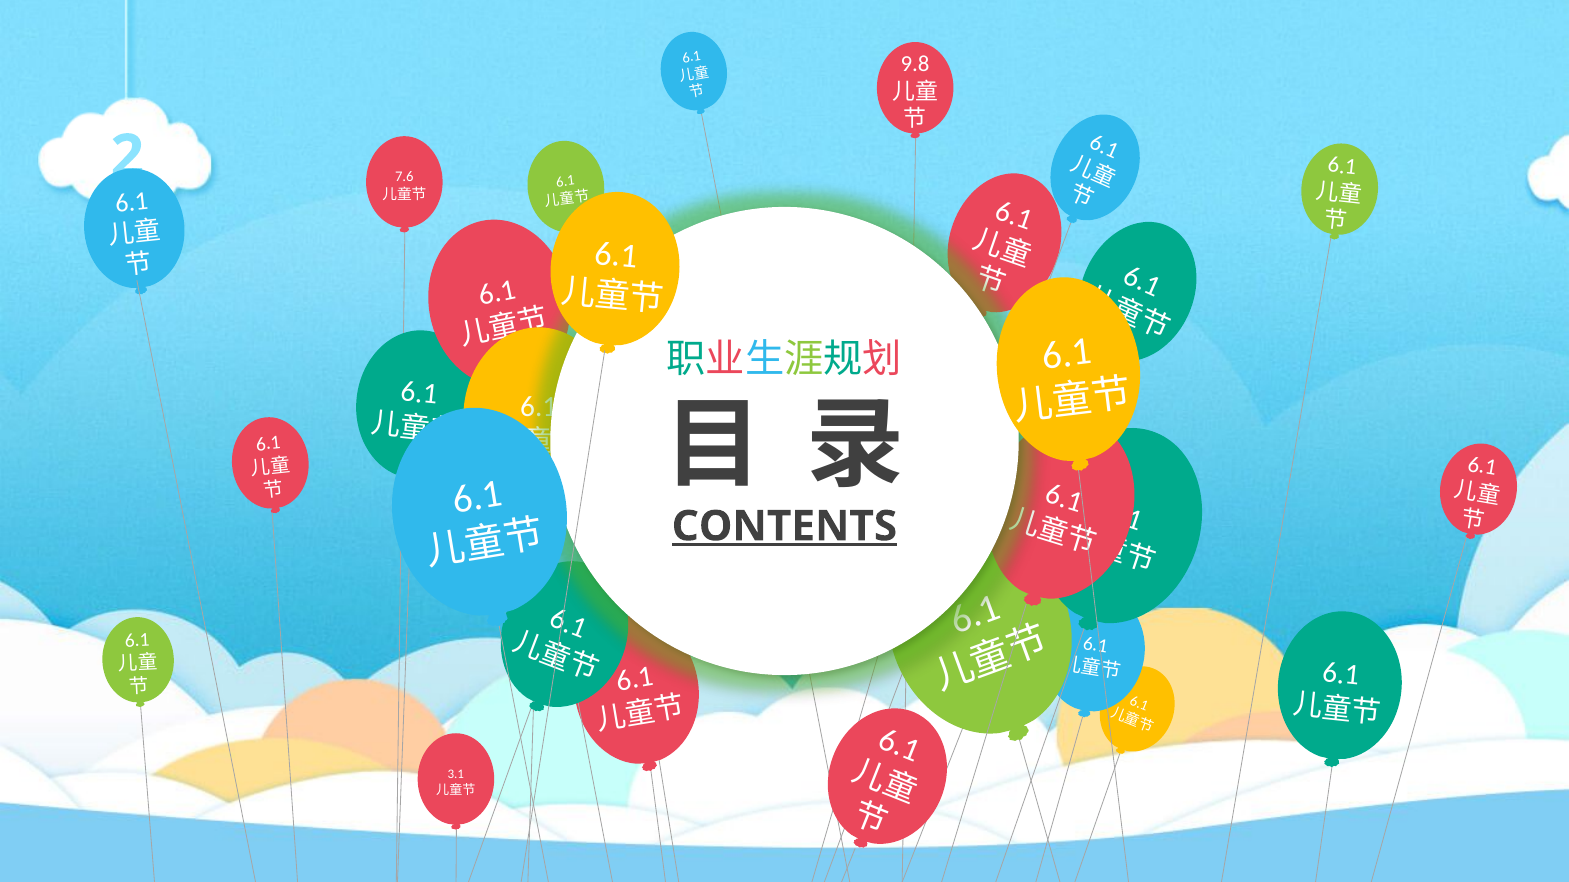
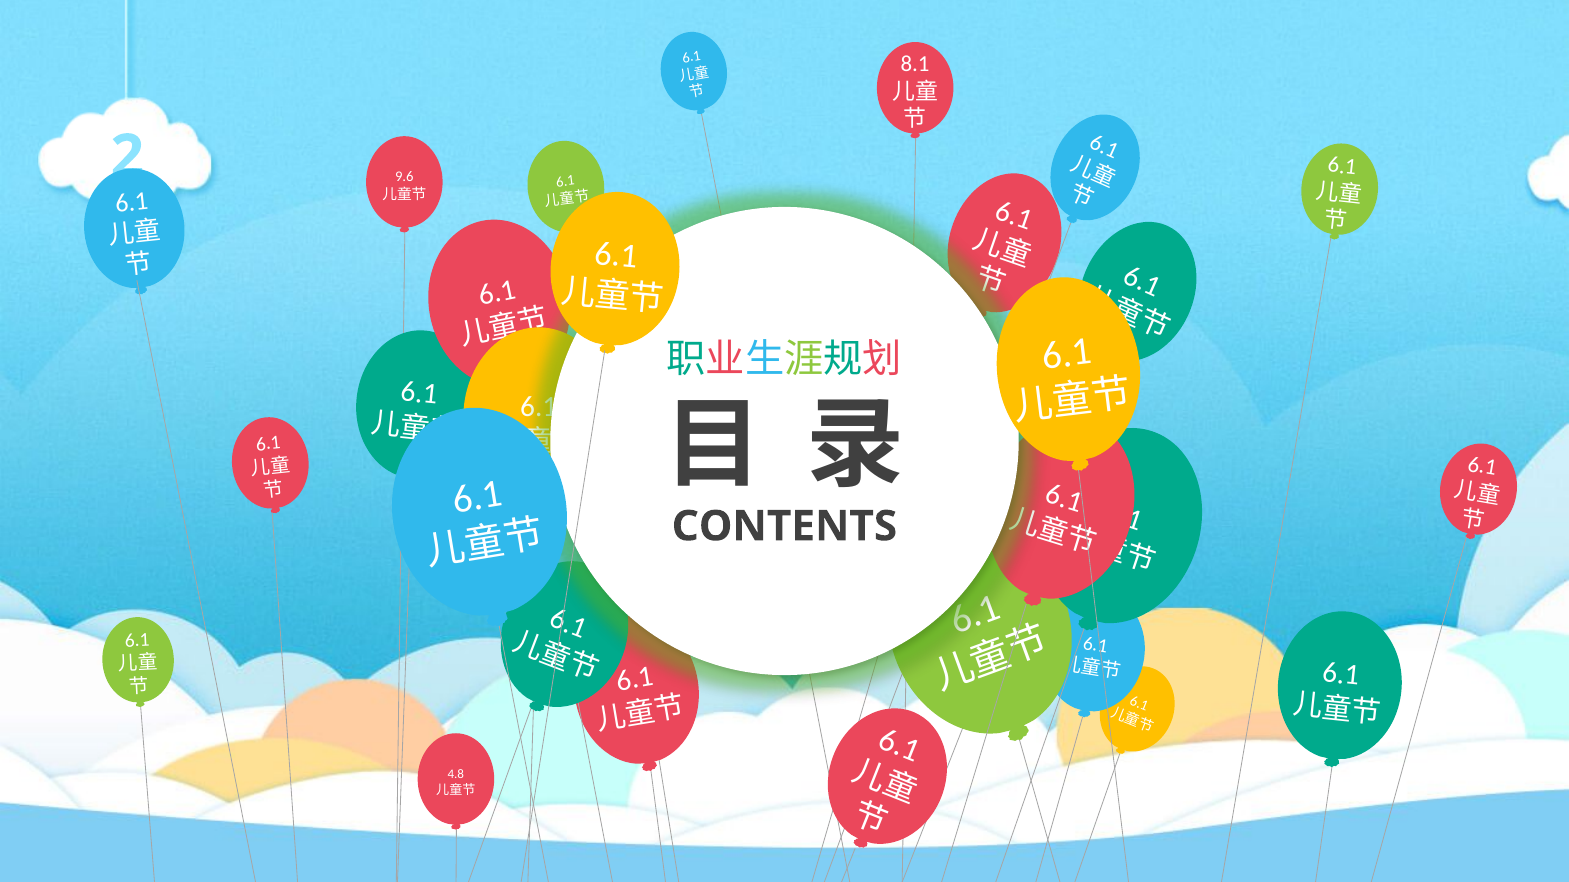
9.8: 9.8 -> 8.1
7.6: 7.6 -> 9.6
CONTENTS underline: present -> none
3.1: 3.1 -> 4.8
